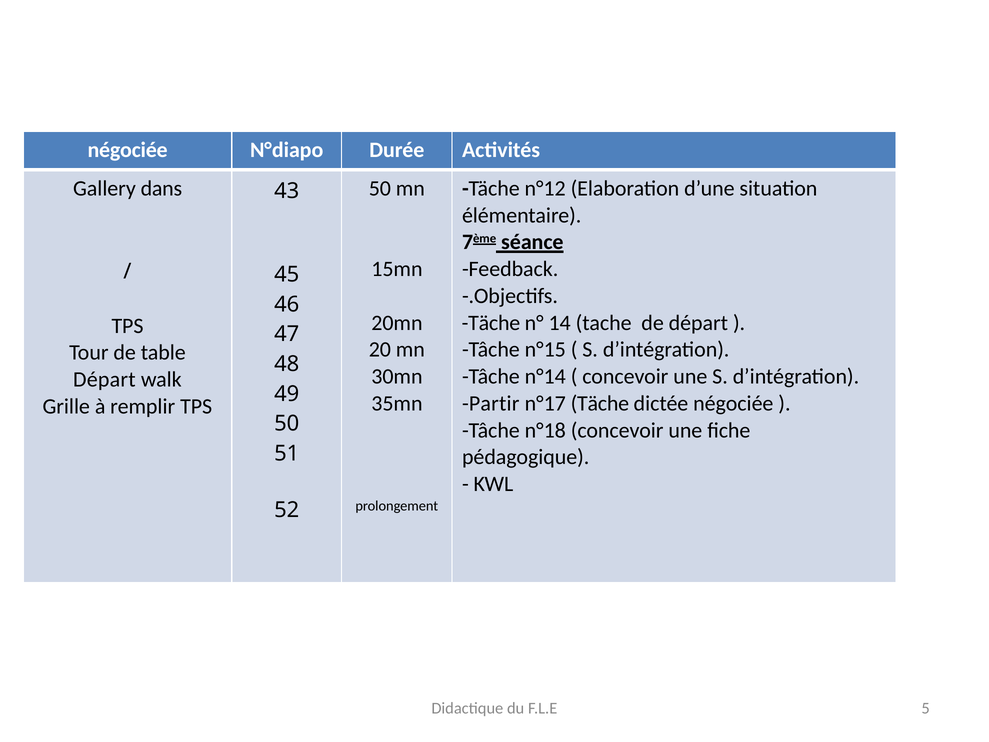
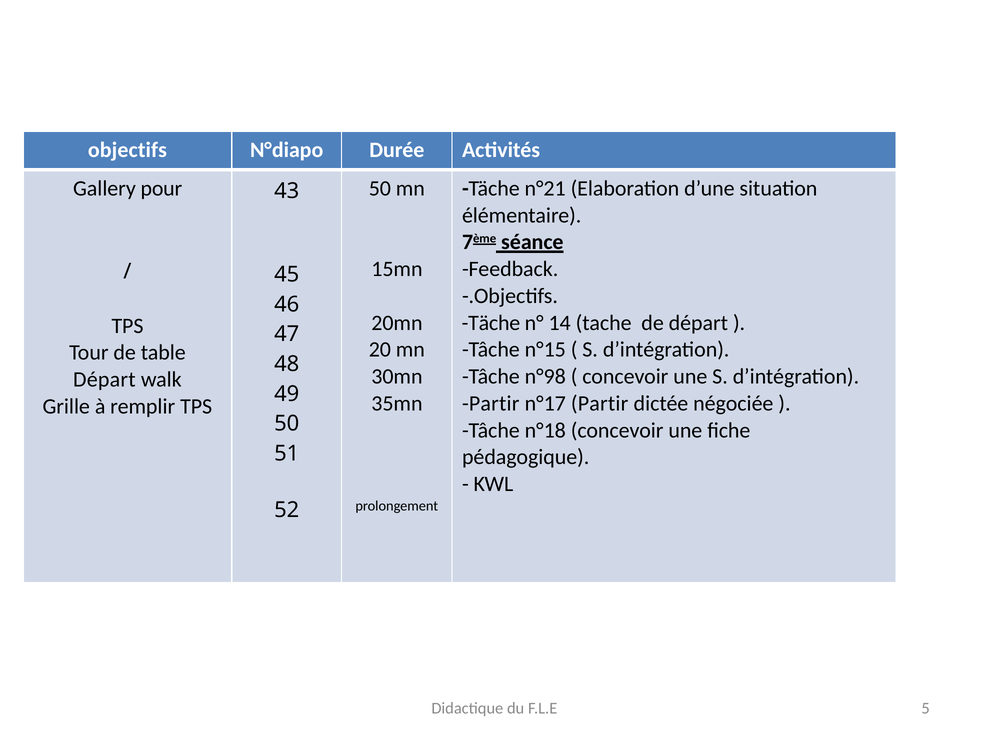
négociée at (128, 150): négociée -> objectifs
dans: dans -> pour
n°12: n°12 -> n°21
n°14: n°14 -> n°98
n°17 Täche: Täche -> Partir
